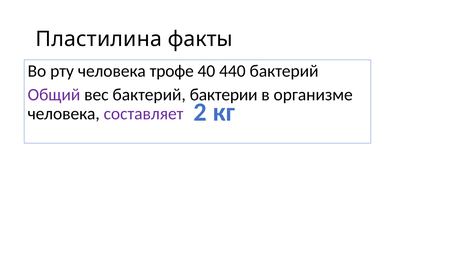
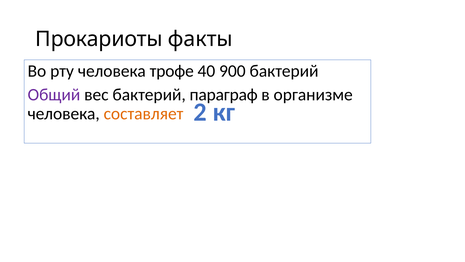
Пластилина: Пластилина -> Прокариоты
440: 440 -> 900
бактерии: бактерии -> параграф
составляет colour: purple -> orange
